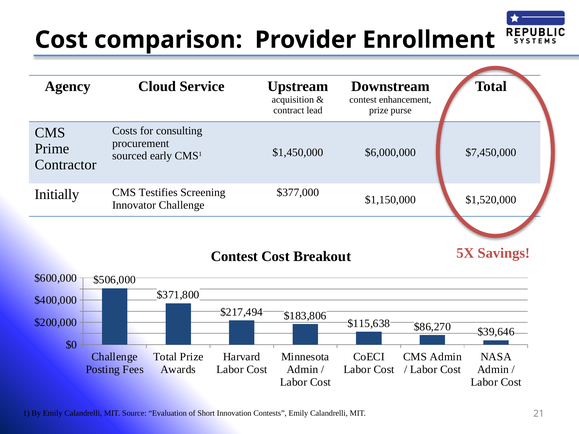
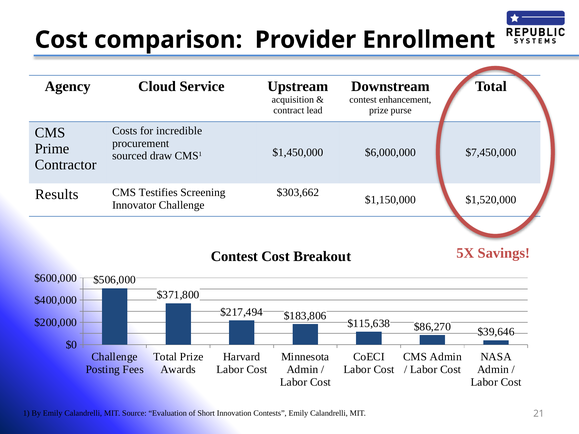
consulting: consulting -> incredible
early: early -> draw
$377,000: $377,000 -> $303,662
Initially: Initially -> Results
